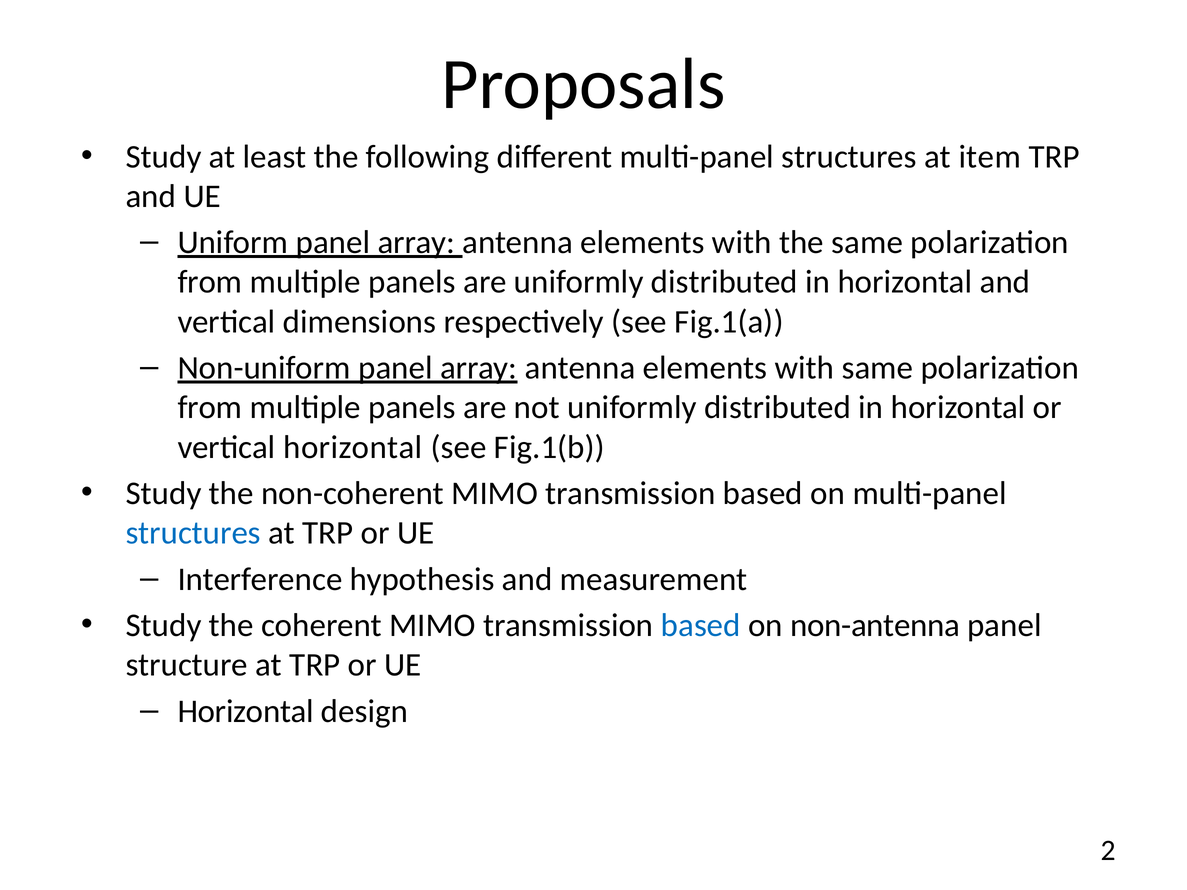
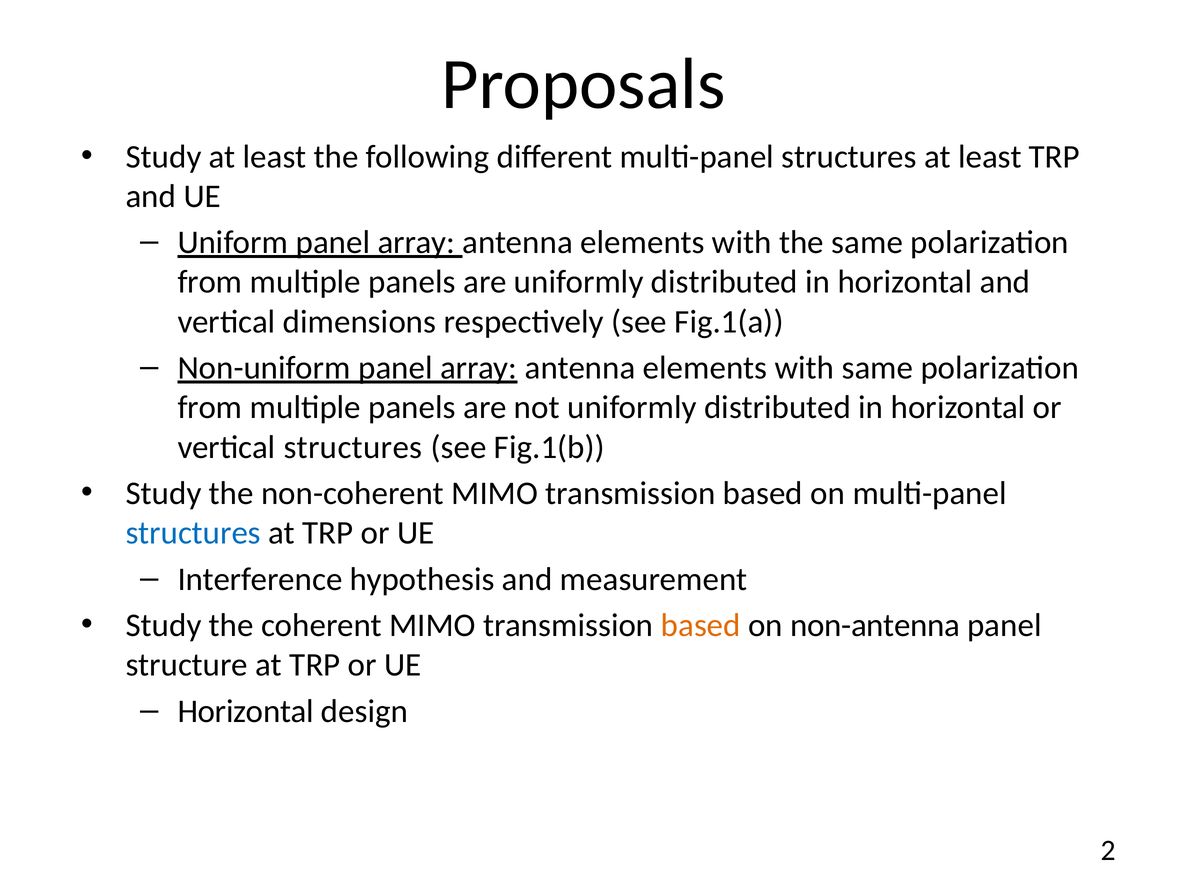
structures at item: item -> least
vertical horizontal: horizontal -> structures
based at (701, 626) colour: blue -> orange
